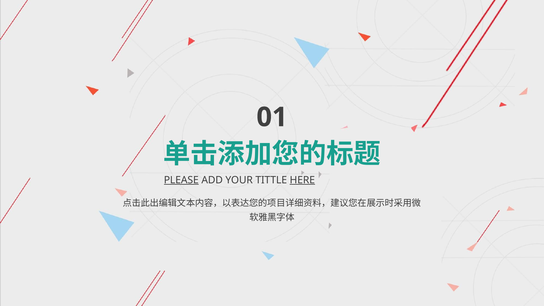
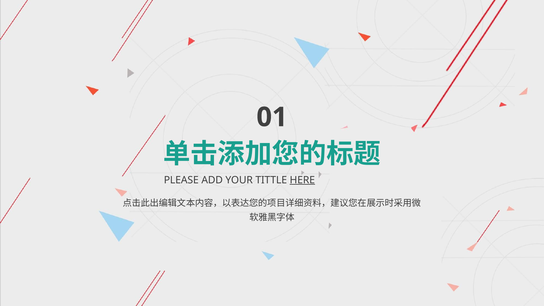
PLEASE underline: present -> none
